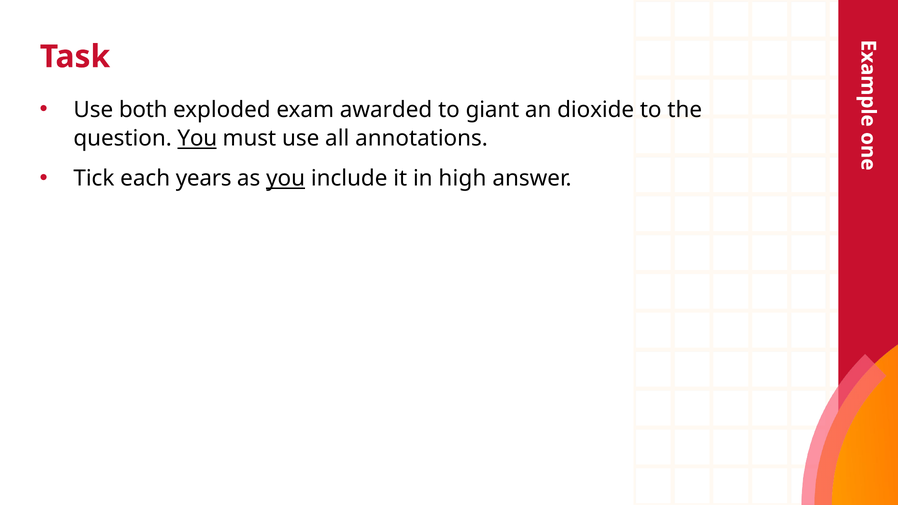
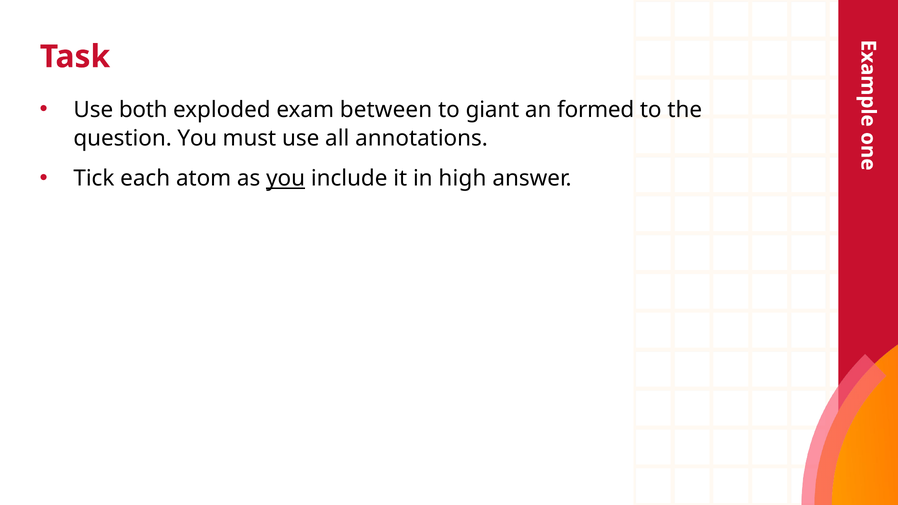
awarded: awarded -> between
dioxide: dioxide -> formed
You at (197, 139) underline: present -> none
years: years -> atom
